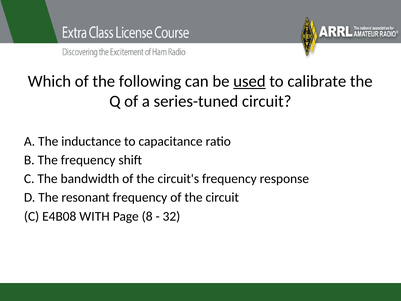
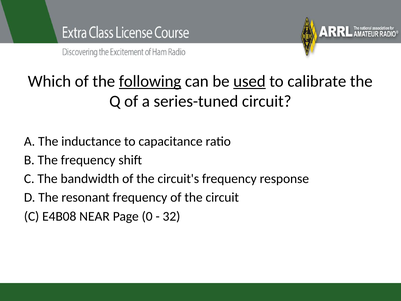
following underline: none -> present
WITH: WITH -> NEAR
8: 8 -> 0
